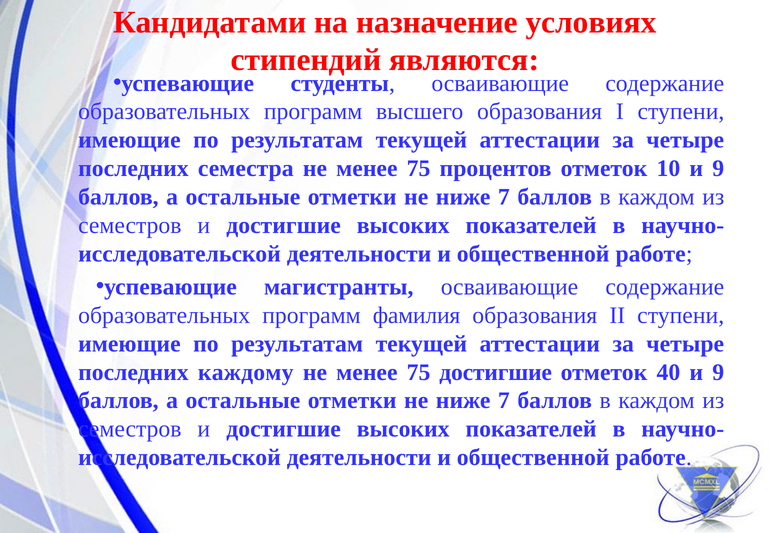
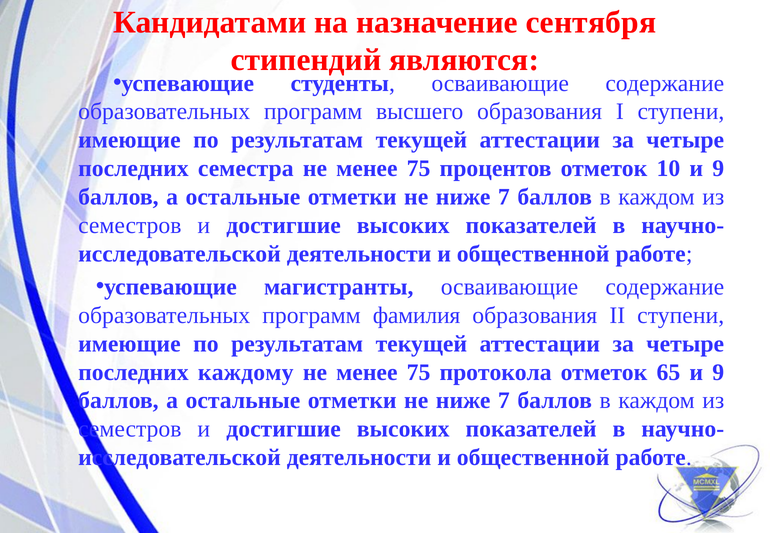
условиях: условиях -> сентября
75 достигшие: достигшие -> протокола
40: 40 -> 65
